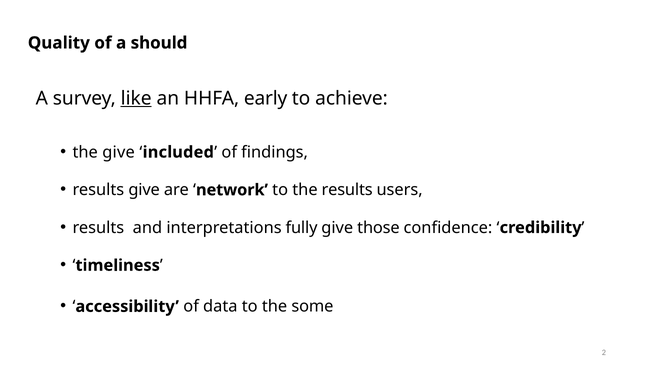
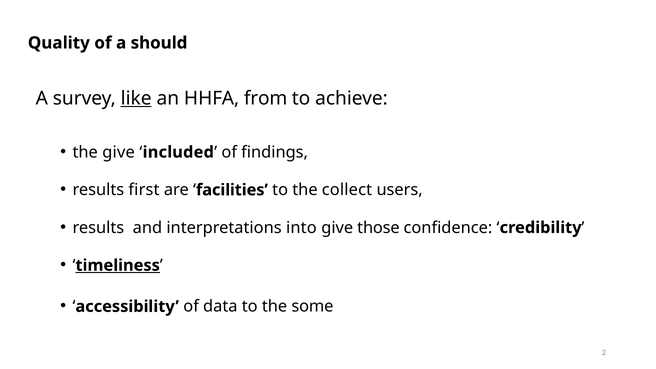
early: early -> from
results give: give -> first
network: network -> facilities
the results: results -> collect
fully: fully -> into
timeliness underline: none -> present
